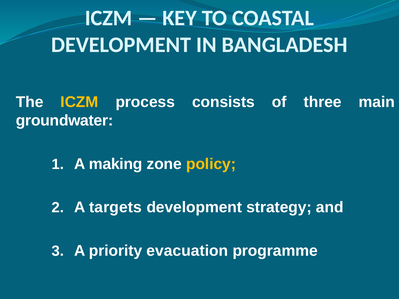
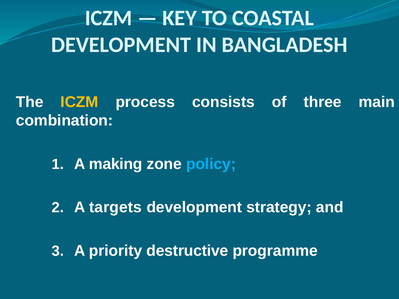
groundwater: groundwater -> combination
policy colour: yellow -> light blue
evacuation: evacuation -> destructive
